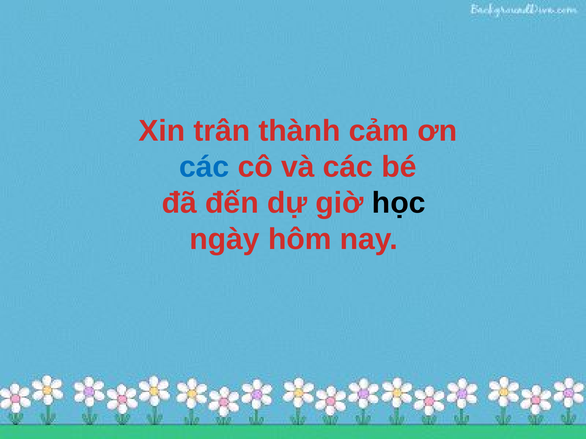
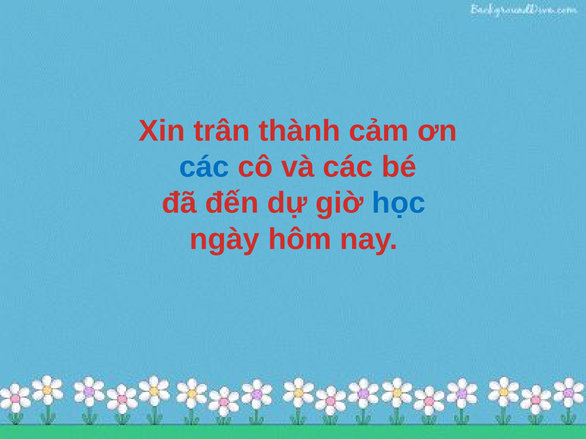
học colour: black -> blue
